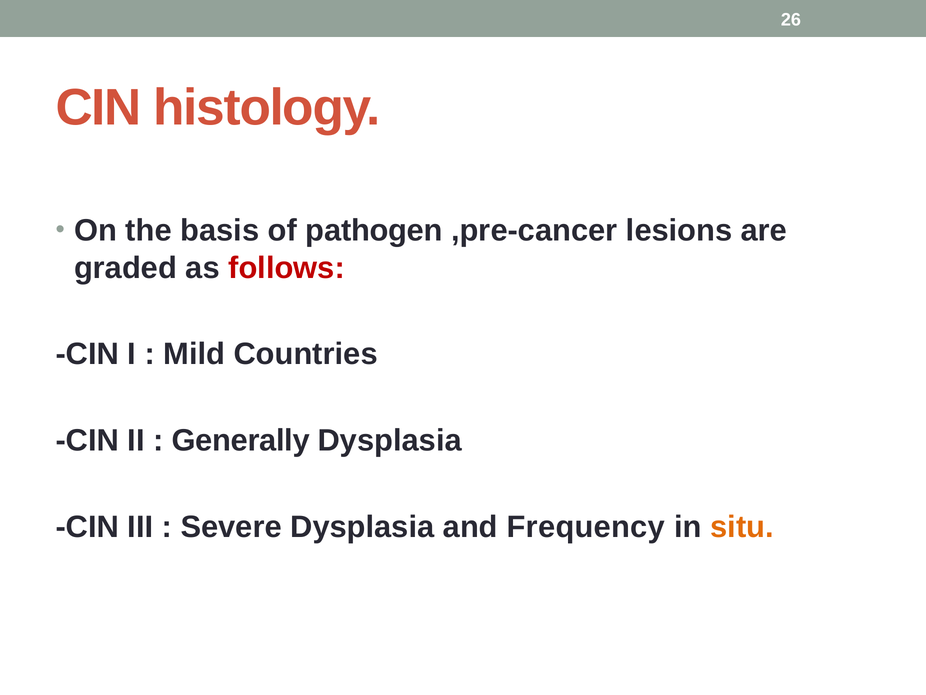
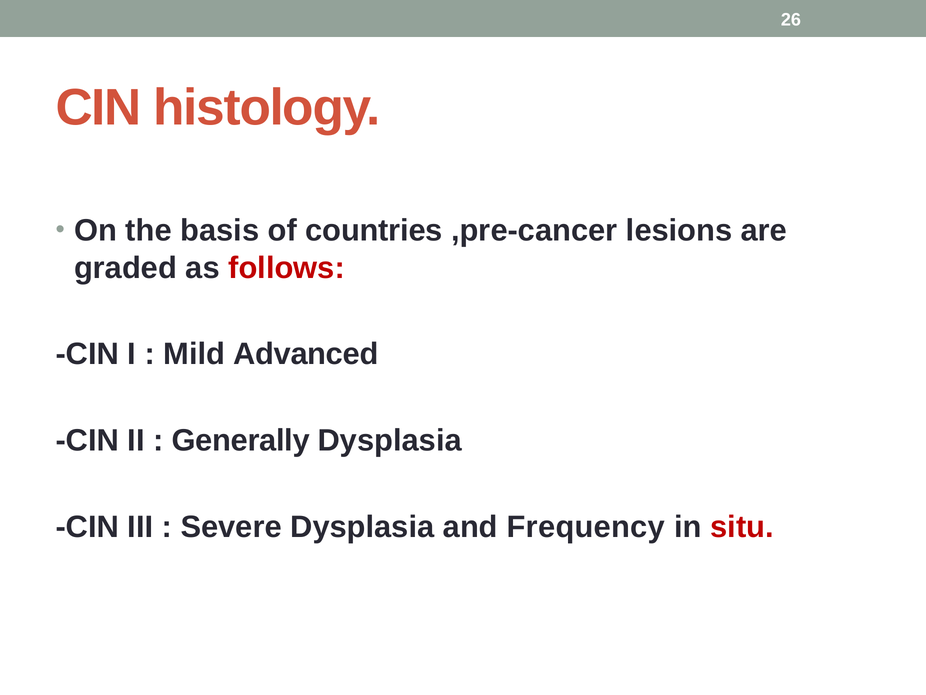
pathogen: pathogen -> countries
Countries: Countries -> Advanced
situ colour: orange -> red
